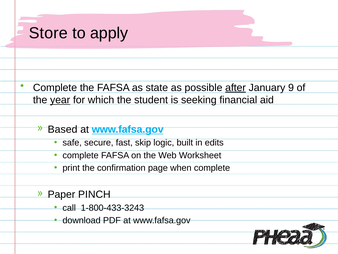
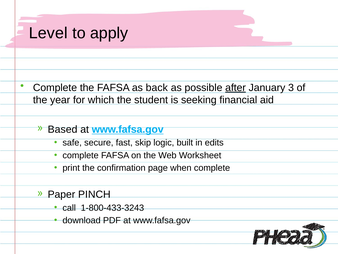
Store: Store -> Level
state: state -> back
9: 9 -> 3
year underline: present -> none
